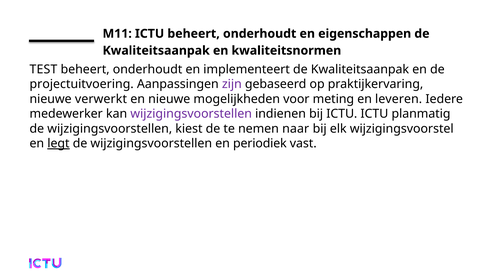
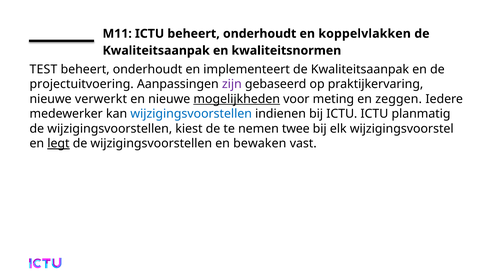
eigenschappen: eigenschappen -> koppelvlakken
mogelijkheden underline: none -> present
leveren: leveren -> zeggen
wijzigingsvoorstellen at (191, 114) colour: purple -> blue
naar: naar -> twee
periodiek: periodiek -> bewaken
